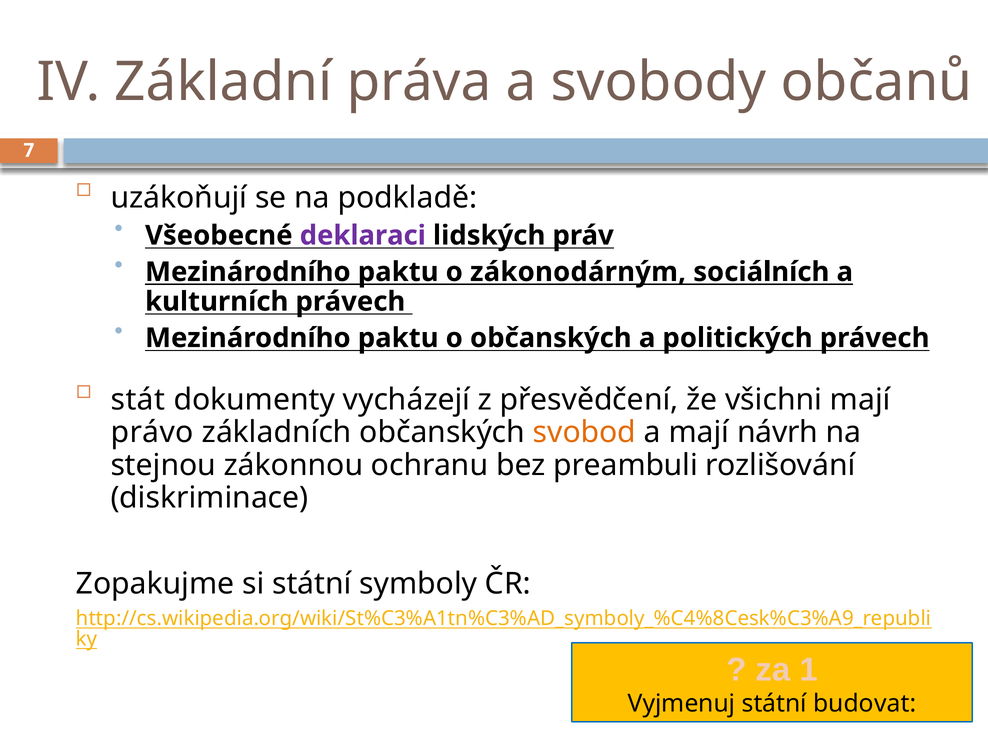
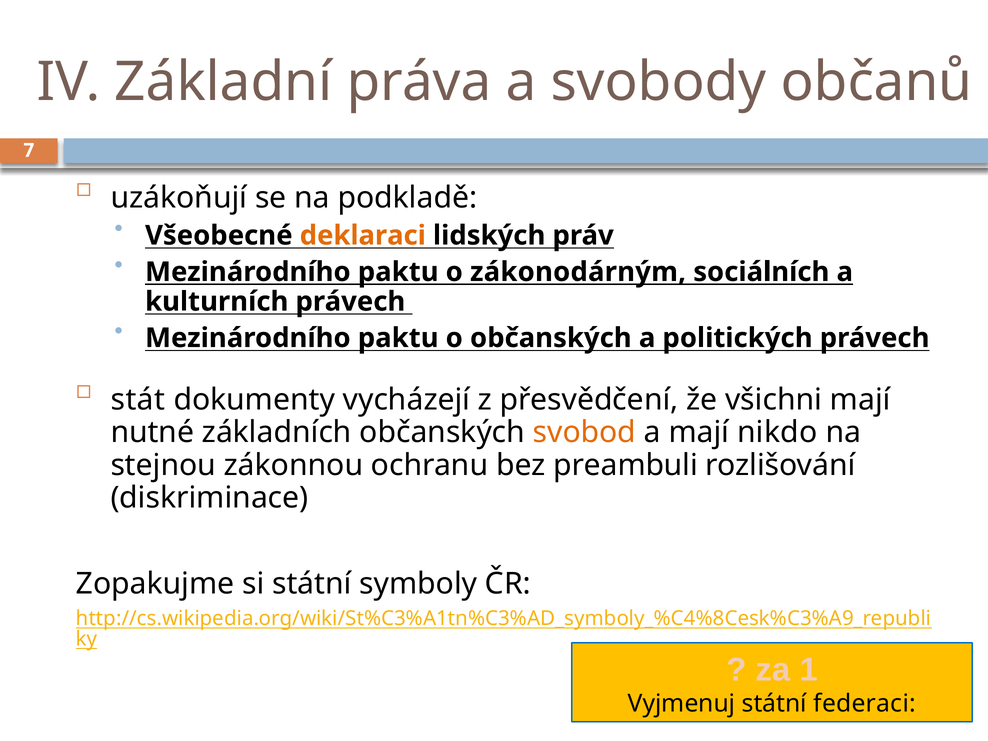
deklaraci colour: purple -> orange
právo: právo -> nutné
návrh: návrh -> nikdo
budovat: budovat -> federaci
